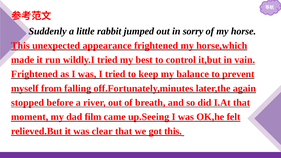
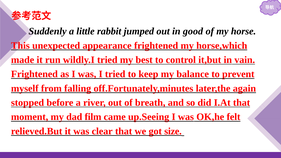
sorry: sorry -> good
got this: this -> size
